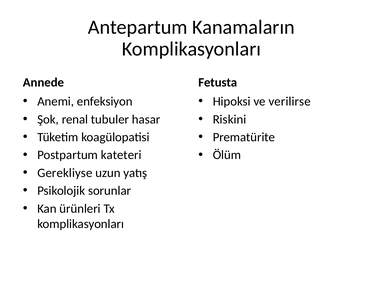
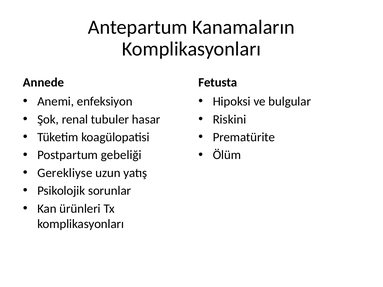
verilirse: verilirse -> bulgular
kateteri: kateteri -> gebeliği
